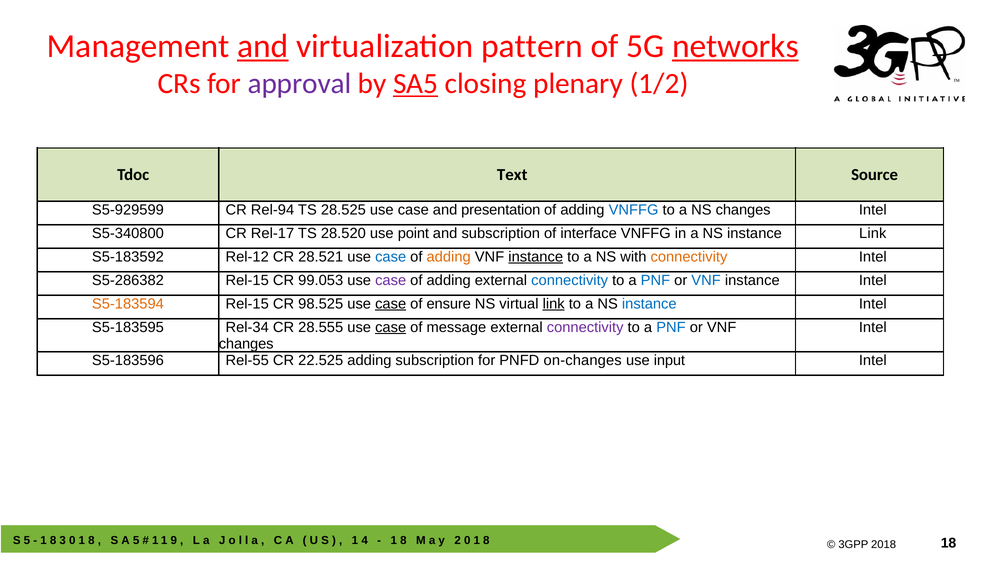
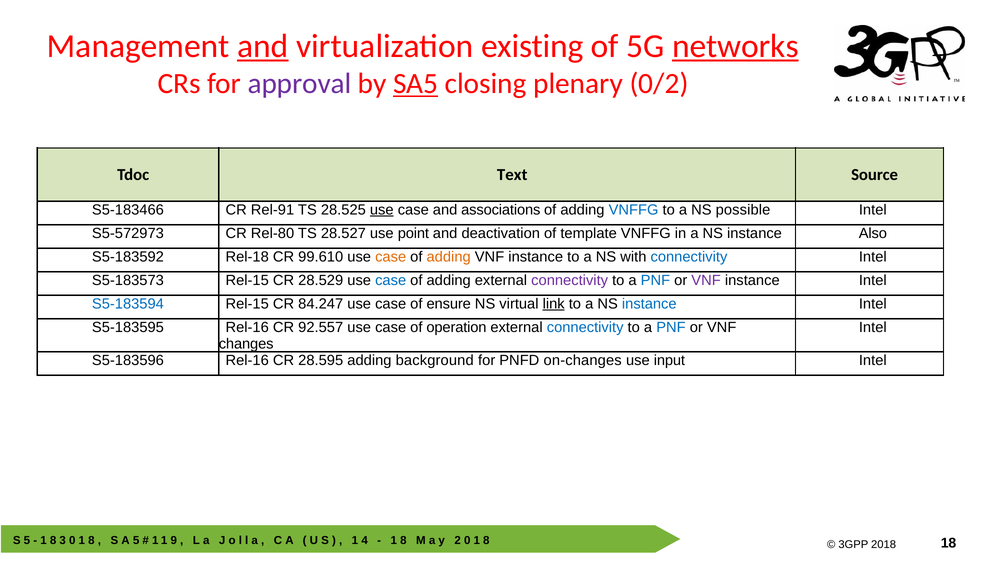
pattern: pattern -> existing
1/2: 1/2 -> 0/2
S5‑929599: S5‑929599 -> S5‑183466
Rel-94: Rel-94 -> Rel-91
use at (382, 210) underline: none -> present
presentation: presentation -> associations
NS changes: changes -> possible
S5‑340800: S5‑340800 -> S5‑572973
Rel-17: Rel-17 -> Rel-80
28.520: 28.520 -> 28.527
and subscription: subscription -> deactivation
interface: interface -> template
instance Link: Link -> Also
Rel-12: Rel-12 -> Rel-18
28.521: 28.521 -> 99.610
case at (391, 257) colour: blue -> orange
instance at (536, 257) underline: present -> none
connectivity at (689, 257) colour: orange -> blue
S5‑286382: S5‑286382 -> S5‑183573
99.053: 99.053 -> 28.529
case at (391, 280) colour: purple -> blue
connectivity at (570, 280) colour: blue -> purple
VNF at (706, 280) colour: blue -> purple
S5‑183594 colour: orange -> blue
98.525: 98.525 -> 84.247
case at (391, 304) underline: present -> none
S5‑183595 Rel-34: Rel-34 -> Rel-16
28.555: 28.555 -> 92.557
case at (391, 327) underline: present -> none
message: message -> operation
connectivity at (585, 327) colour: purple -> blue
S5‑183596 Rel-55: Rel-55 -> Rel-16
22.525: 22.525 -> 28.595
adding subscription: subscription -> background
